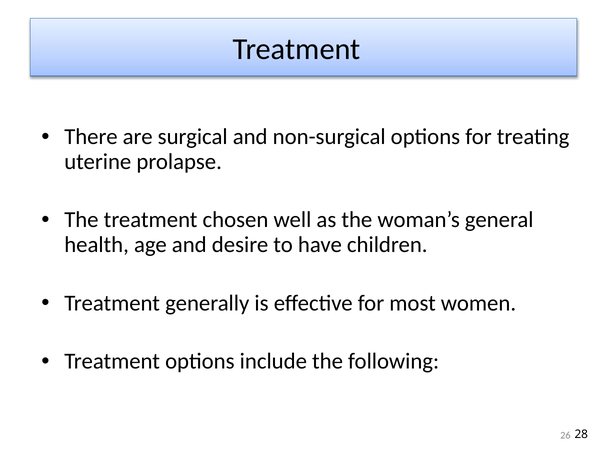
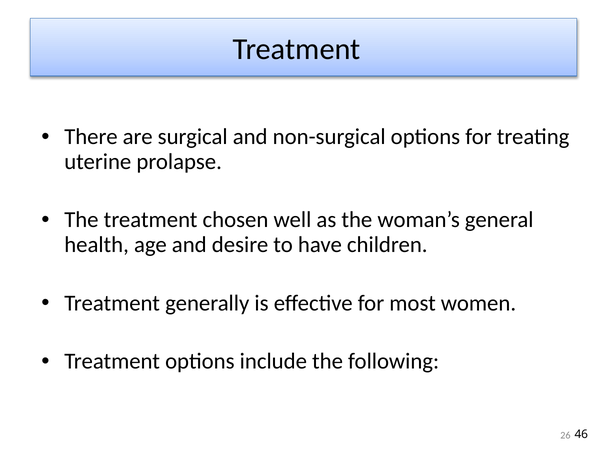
28: 28 -> 46
